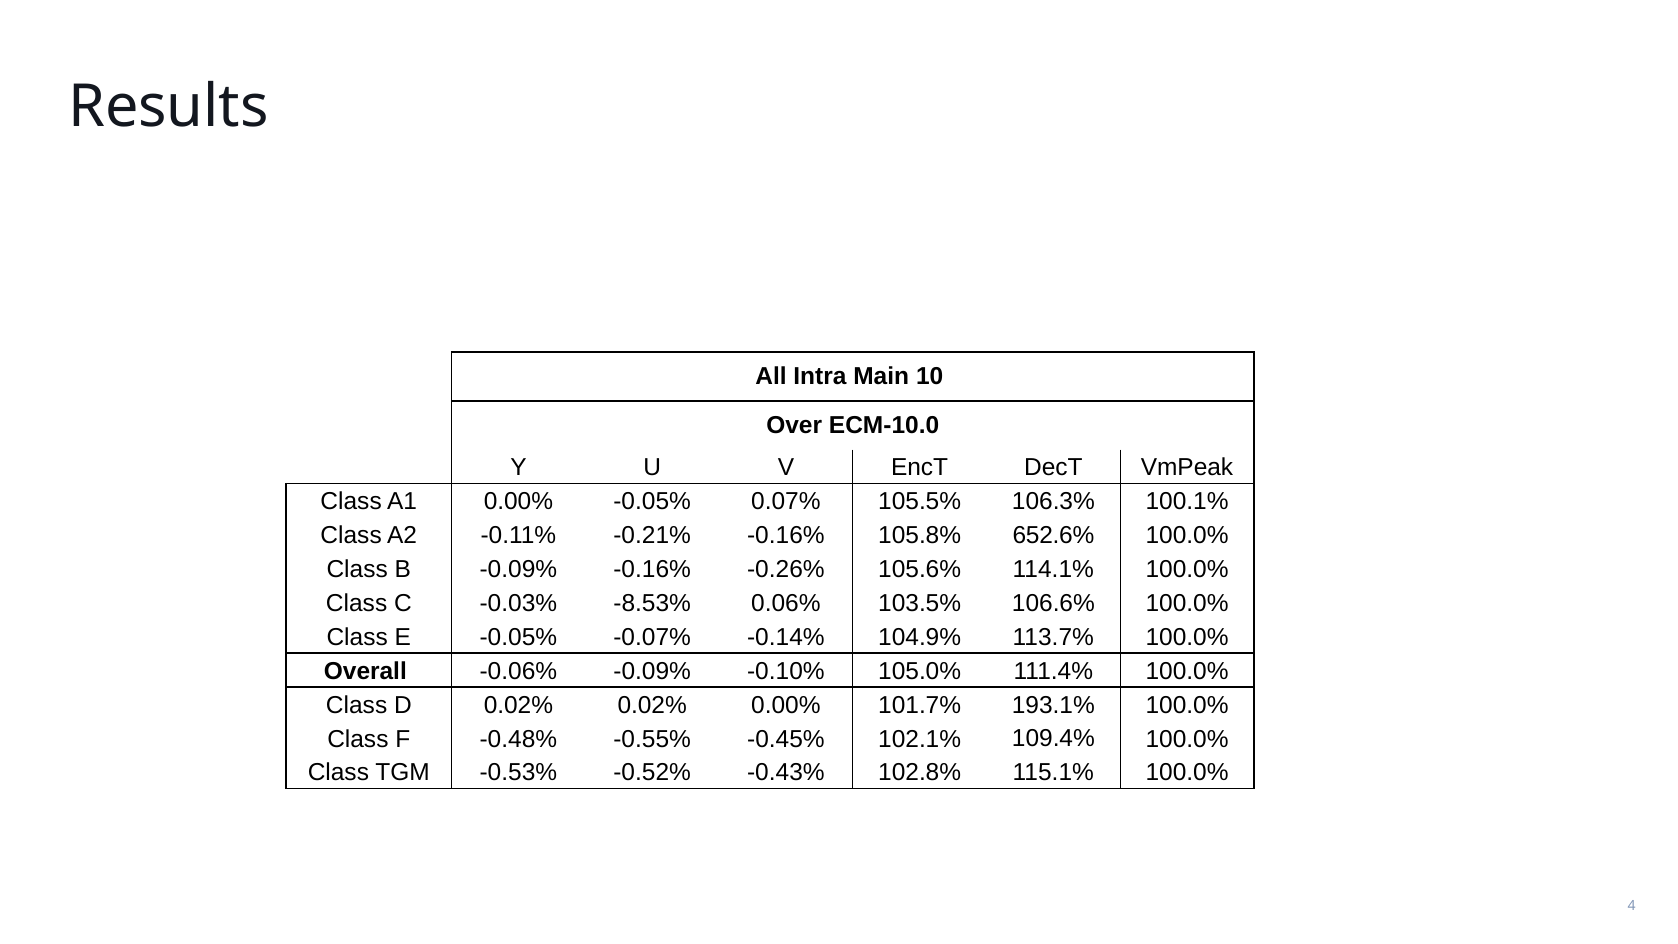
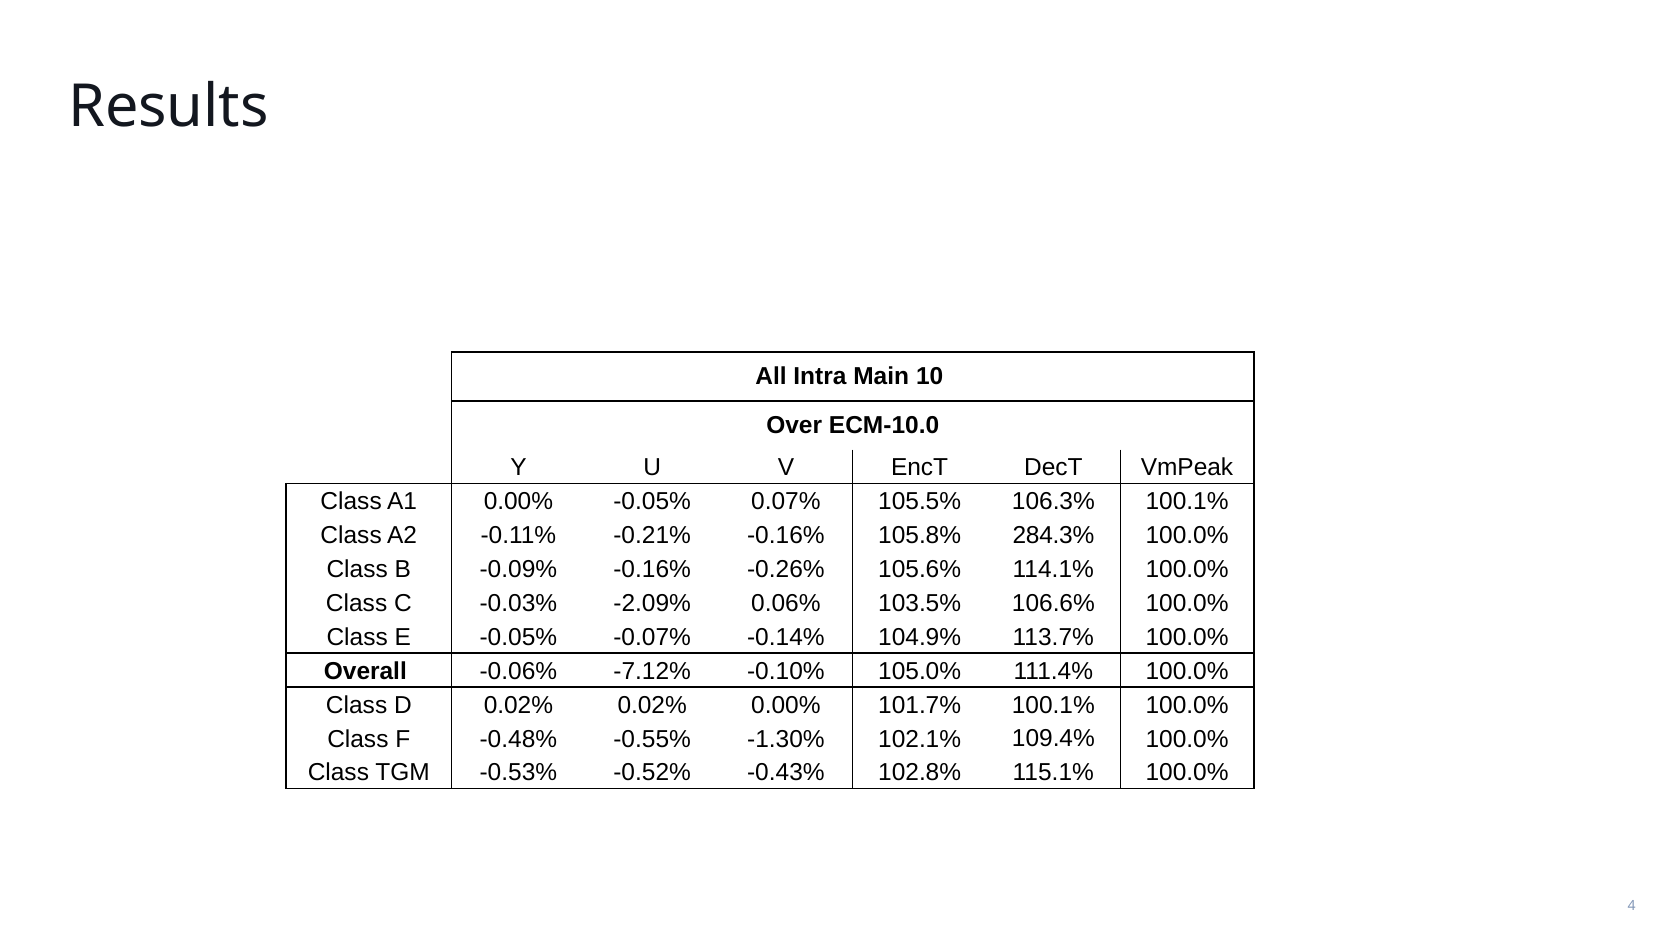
652.6%: 652.6% -> 284.3%
-8.53%: -8.53% -> -2.09%
-0.06% -0.09%: -0.09% -> -7.12%
101.7% 193.1%: 193.1% -> 100.1%
-0.45%: -0.45% -> -1.30%
